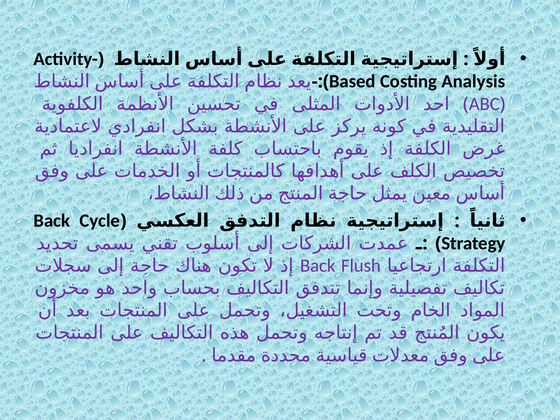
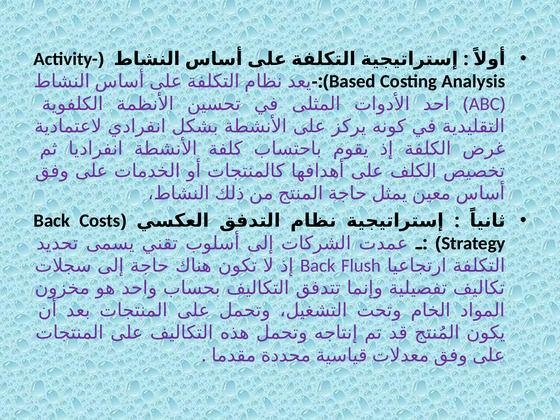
Cycle: Cycle -> Costs
